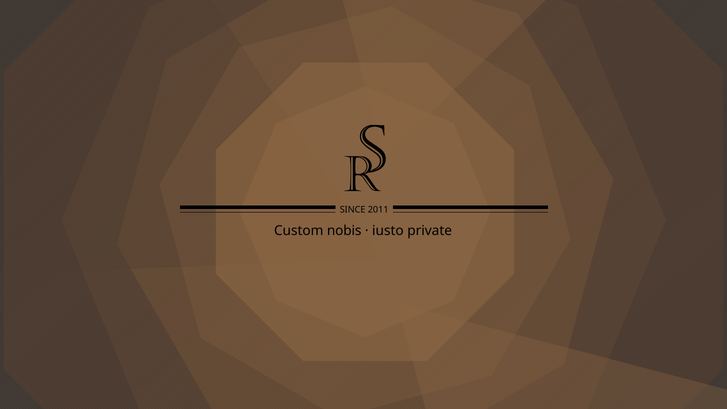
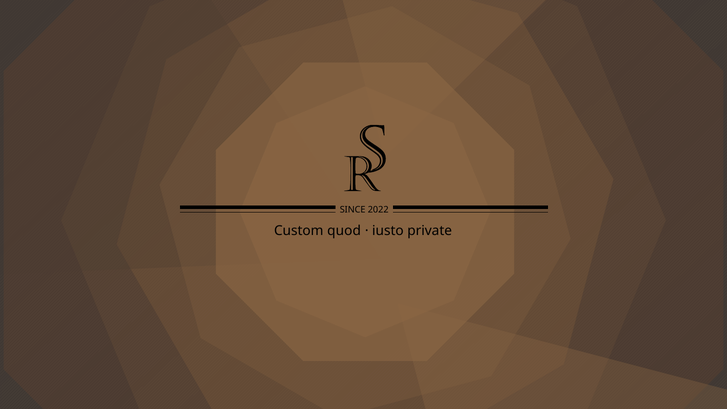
2011: 2011 -> 2022
nobis: nobis -> quod
